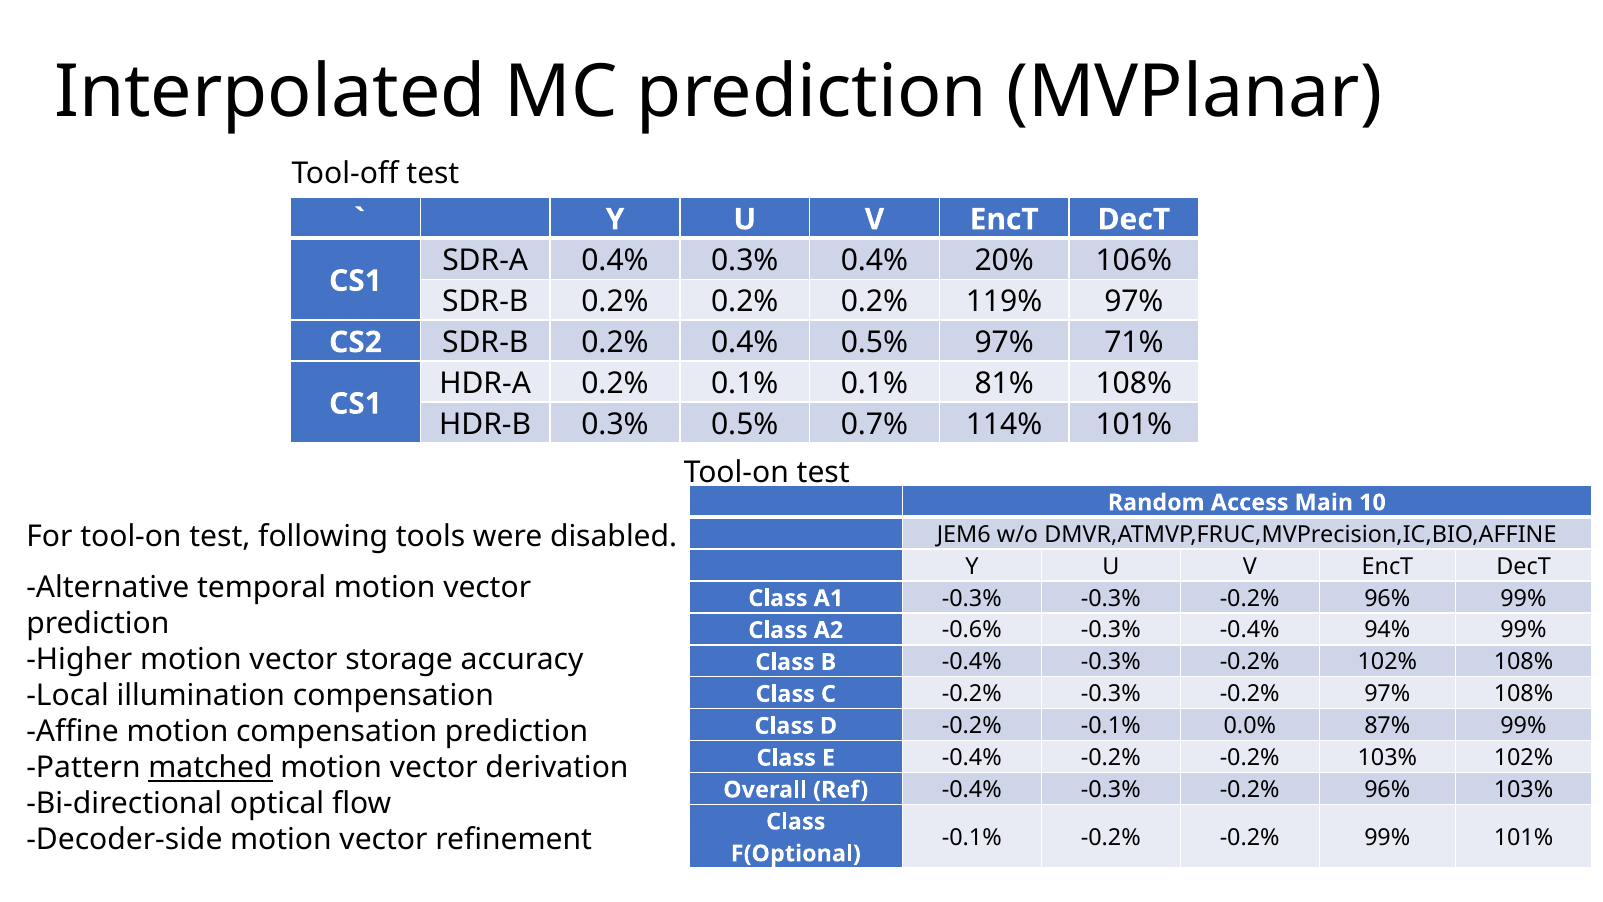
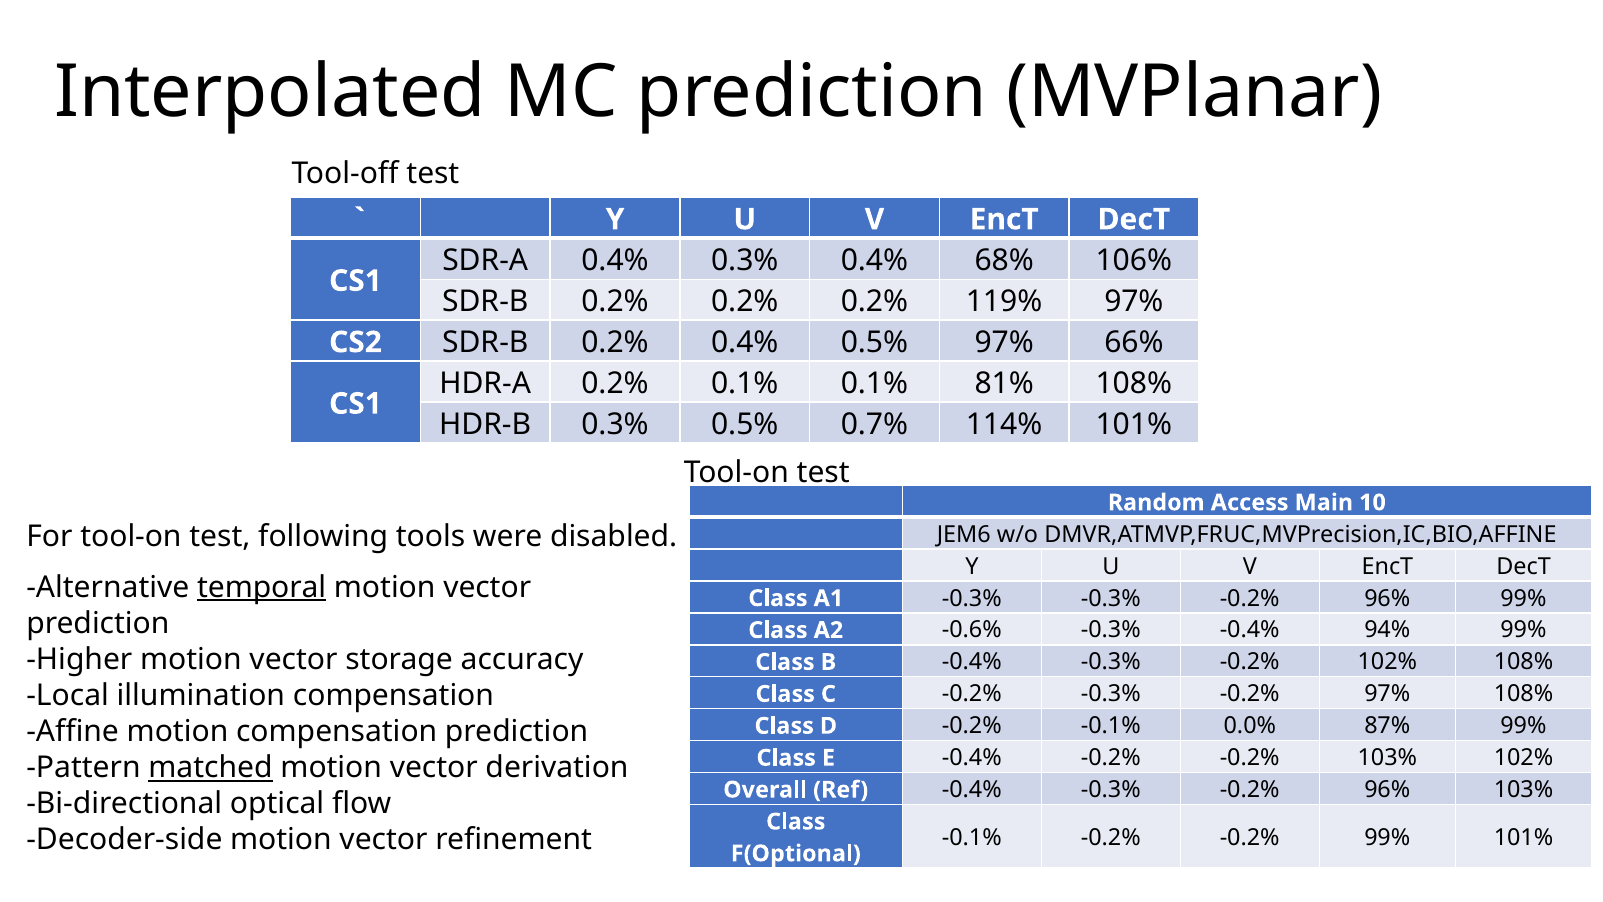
20%: 20% -> 68%
71%: 71% -> 66%
temporal underline: none -> present
